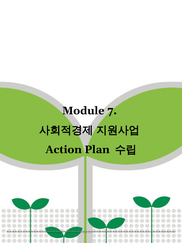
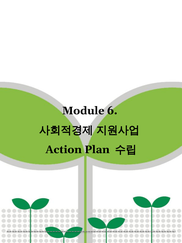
7: 7 -> 6
